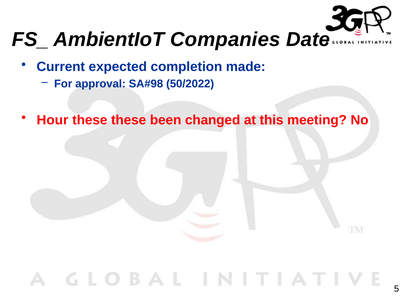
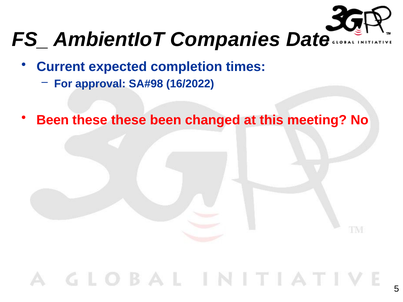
made: made -> times
50/2022: 50/2022 -> 16/2022
Hour at (52, 120): Hour -> Been
